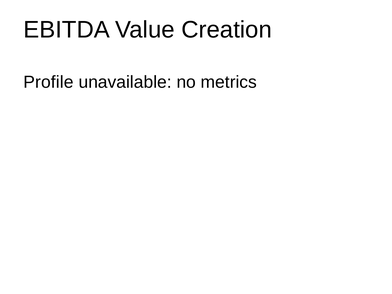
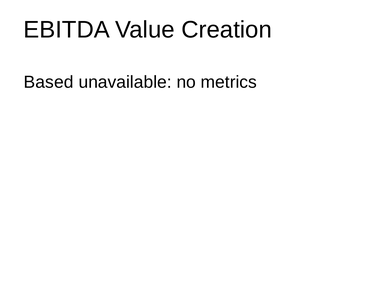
Profile: Profile -> Based
